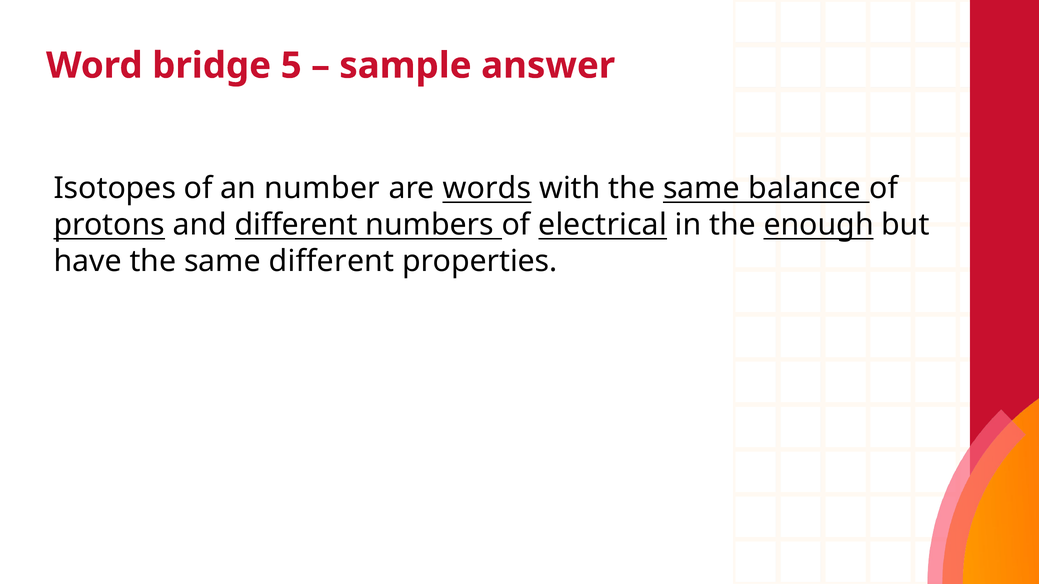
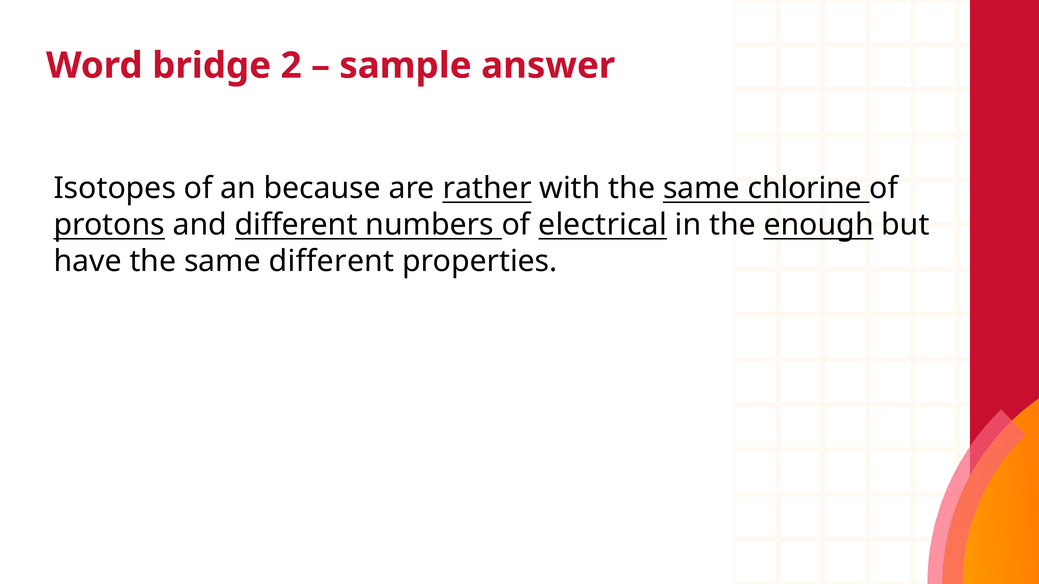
5: 5 -> 2
number: number -> because
words: words -> rather
balance: balance -> chlorine
